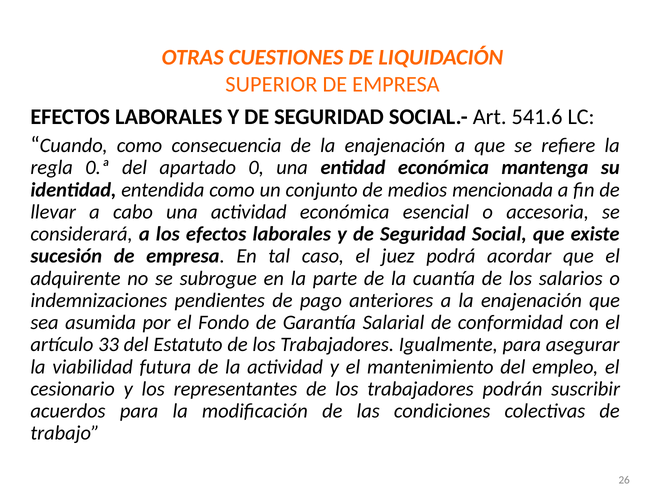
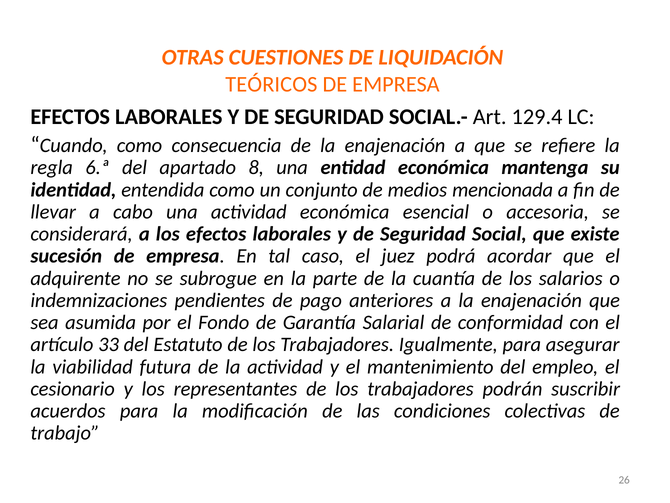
SUPERIOR: SUPERIOR -> TEÓRICOS
541.6: 541.6 -> 129.4
0.ª: 0.ª -> 6.ª
0: 0 -> 8
